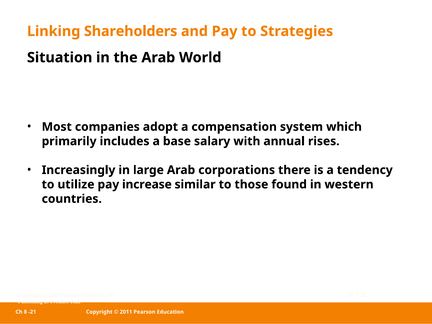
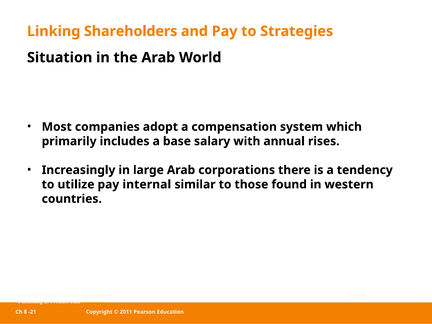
increase: increase -> internal
